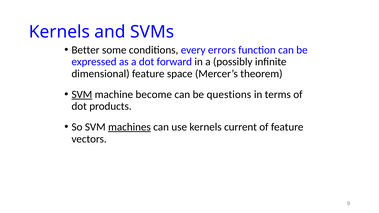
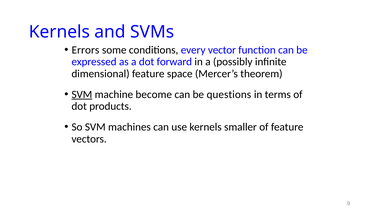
Better: Better -> Errors
errors: errors -> vector
machines underline: present -> none
current: current -> smaller
